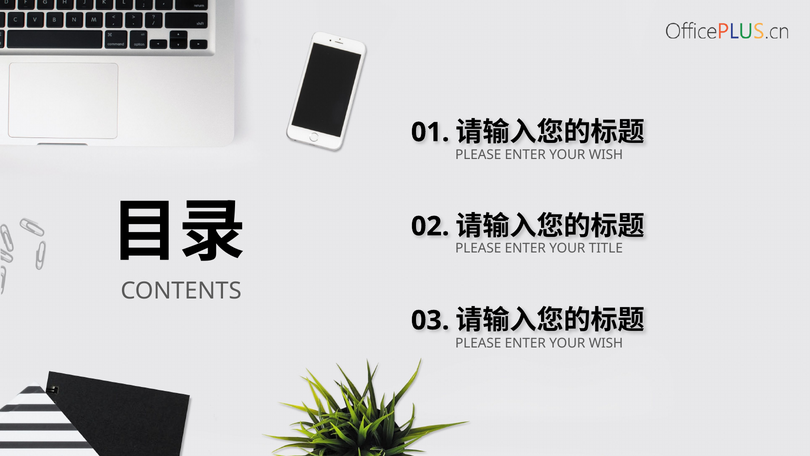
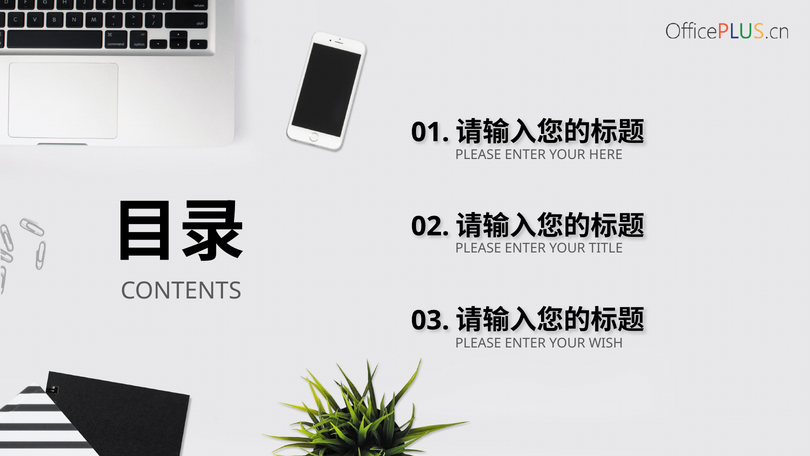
WISH at (606, 155): WISH -> HERE
